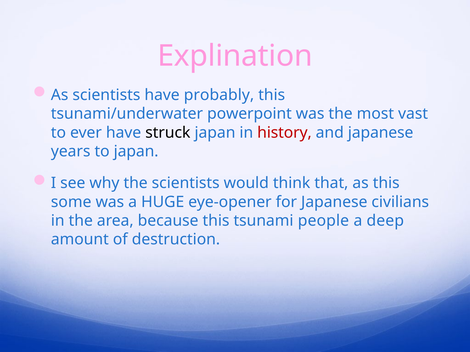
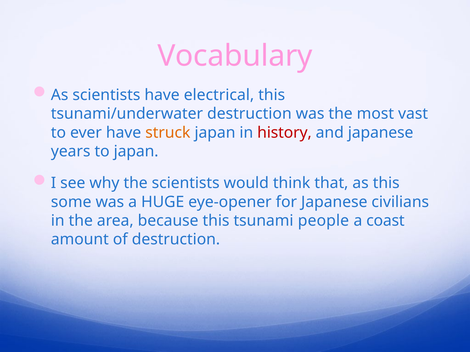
Explination: Explination -> Vocabulary
probably: probably -> electrical
tsunami/underwater powerpoint: powerpoint -> destruction
struck colour: black -> orange
deep: deep -> coast
